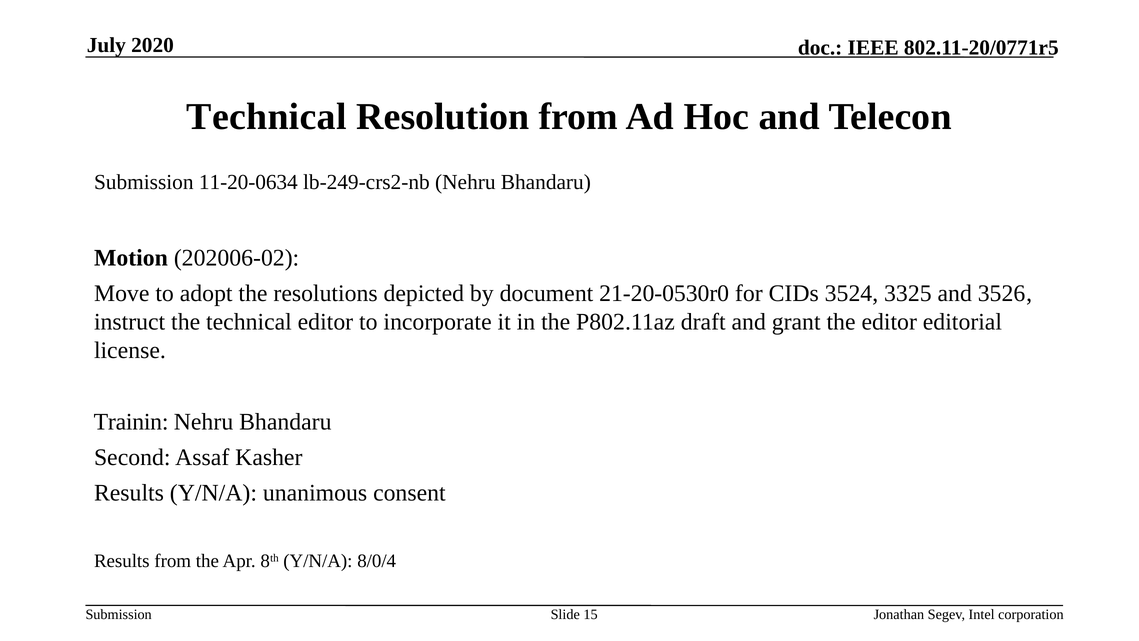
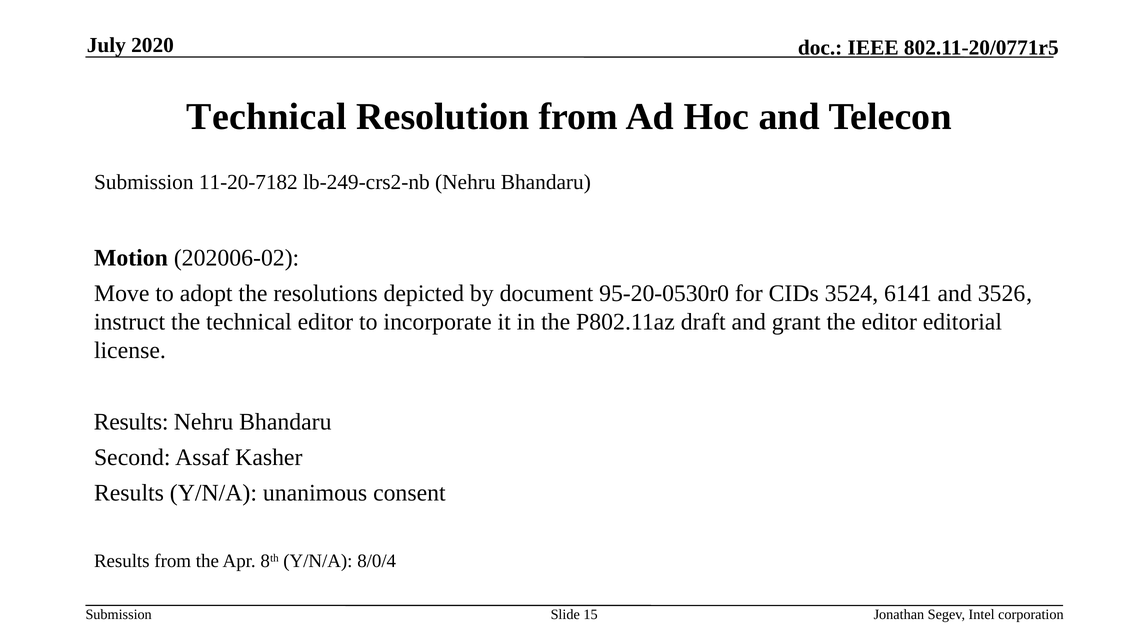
11-20-0634: 11-20-0634 -> 11-20-7182
21-20-0530r0: 21-20-0530r0 -> 95-20-0530r0
3325: 3325 -> 6141
Trainin at (131, 422): Trainin -> Results
